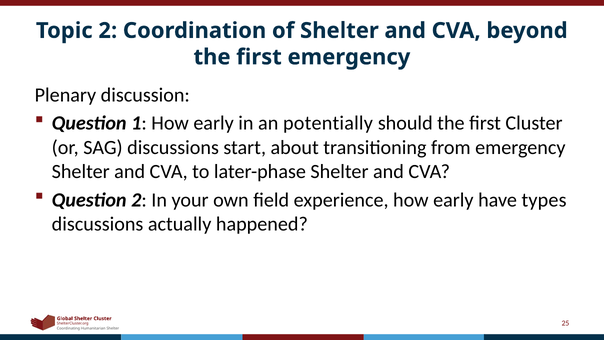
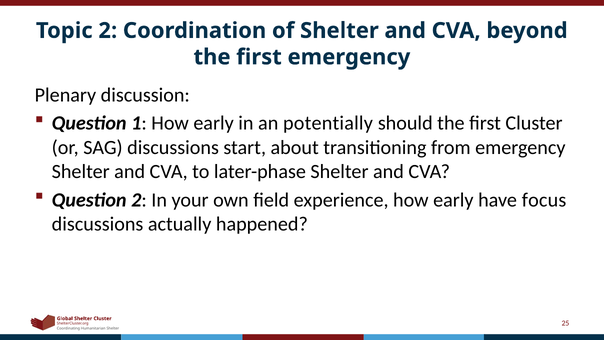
types: types -> focus
